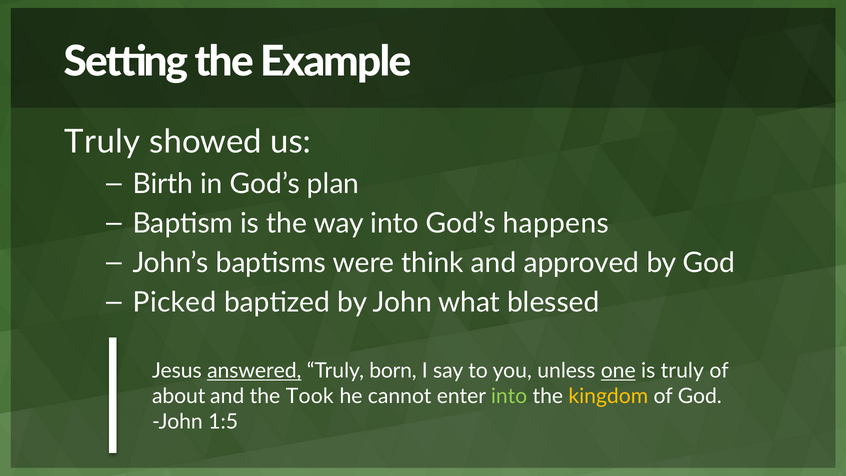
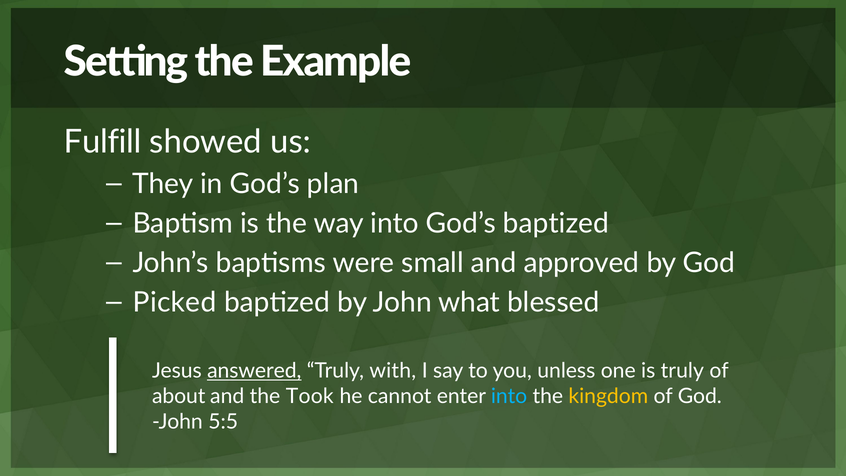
Truly at (102, 142): Truly -> Fulfill
Birth: Birth -> They
God’s happens: happens -> baptized
think: think -> small
born: born -> with
one underline: present -> none
into at (509, 396) colour: light green -> light blue
1:5: 1:5 -> 5:5
